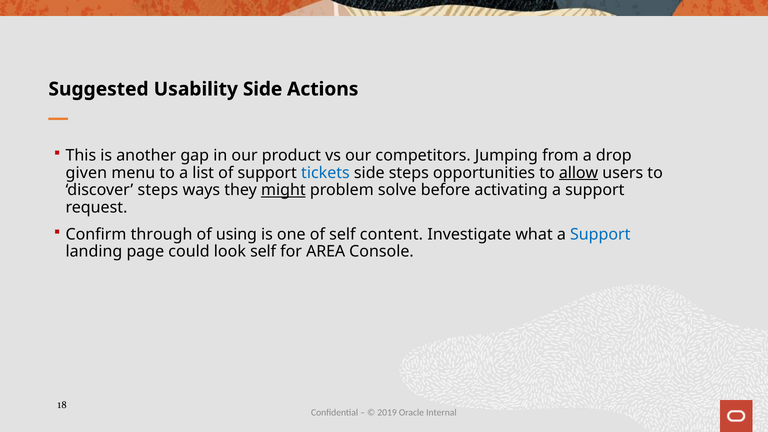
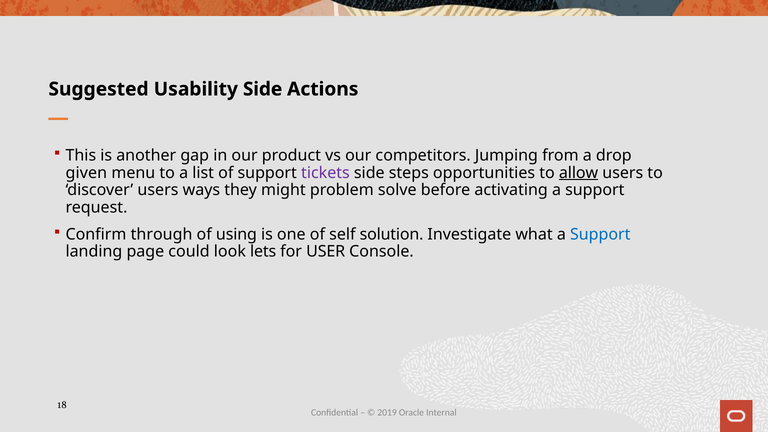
tickets colour: blue -> purple
discover steps: steps -> users
might underline: present -> none
content: content -> solution
look self: self -> lets
AREA: AREA -> USER
